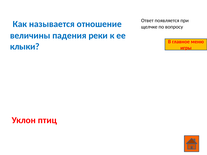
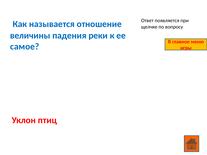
клыки: клыки -> самое
